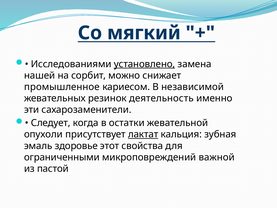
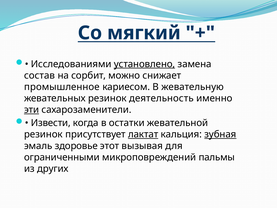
нашей: нашей -> состав
независимой: независимой -> жевательную
эти underline: none -> present
Следует: Следует -> Извести
опухоли at (43, 134): опухоли -> резинок
зубная underline: none -> present
свойства: свойства -> вызывая
важной: важной -> пальмы
пастой: пастой -> других
